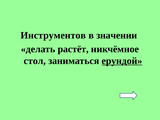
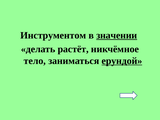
Инструментов: Инструментов -> Инструментом
значении underline: none -> present
стол: стол -> тело
